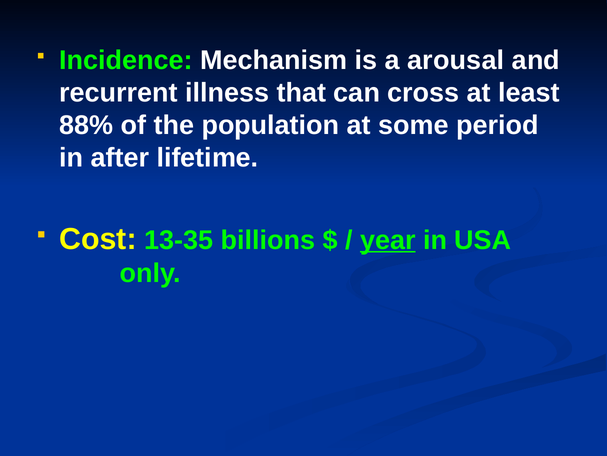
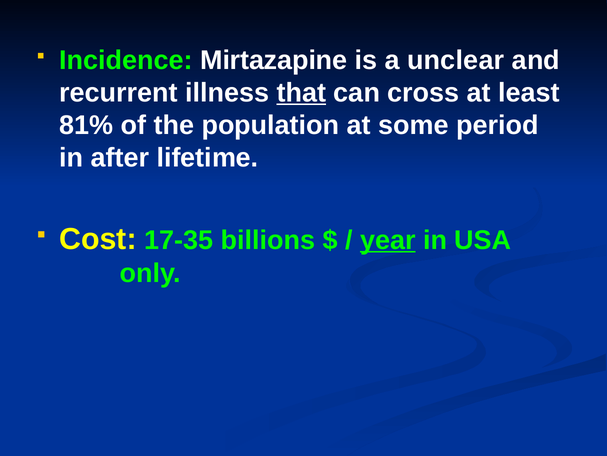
Mechanism: Mechanism -> Mirtazapine
arousal: arousal -> unclear
that underline: none -> present
88%: 88% -> 81%
13-35: 13-35 -> 17-35
